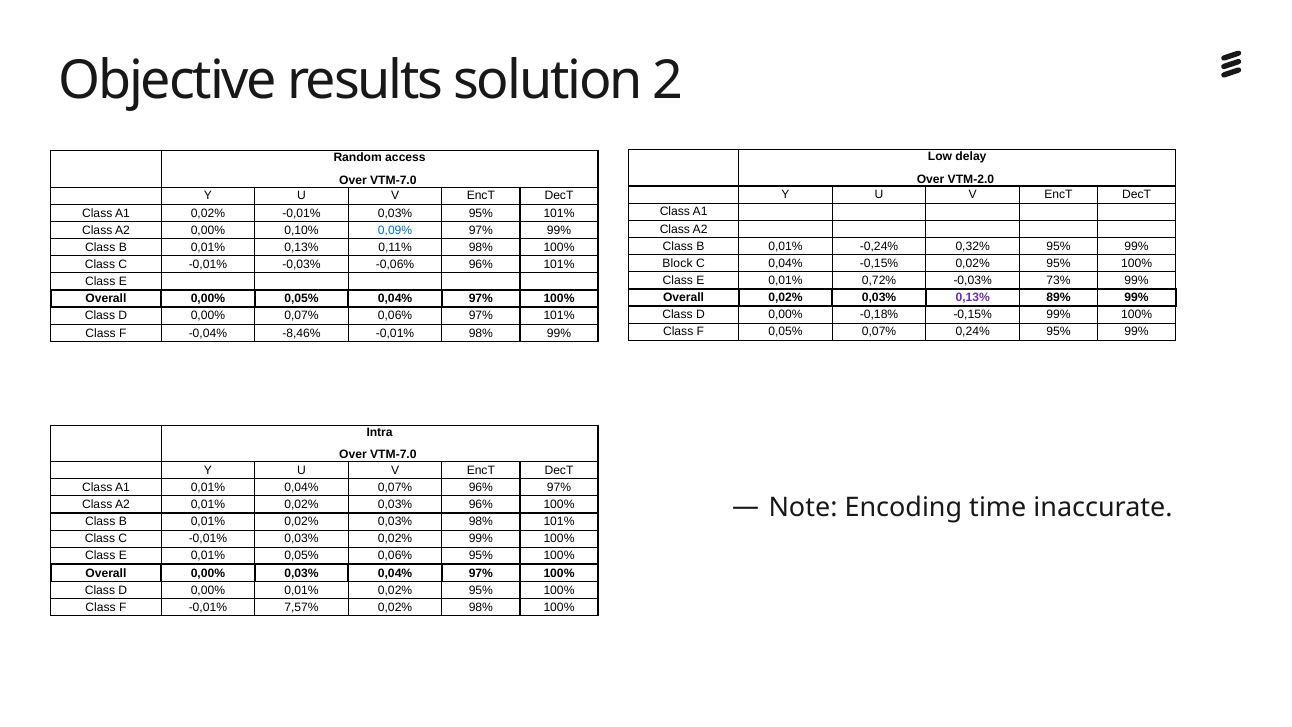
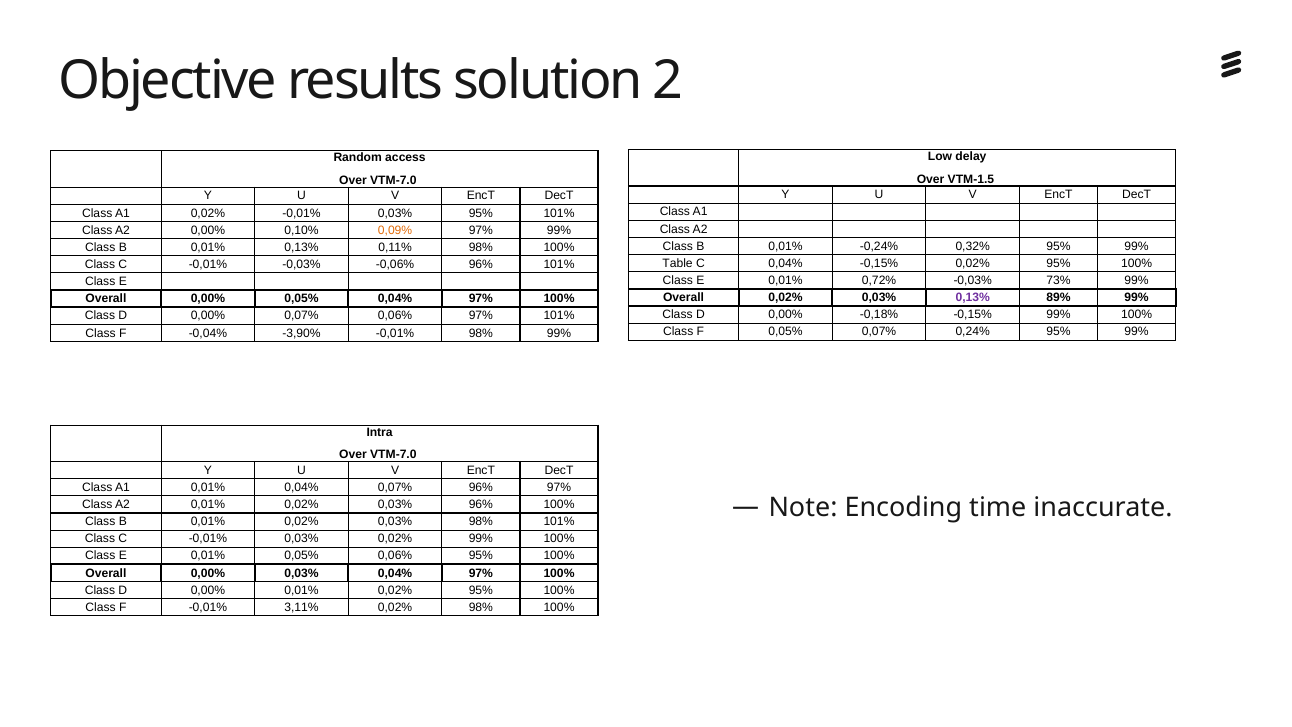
VTM-2.0: VTM-2.0 -> VTM-1.5
0,09% colour: blue -> orange
Block: Block -> Table
-8,46%: -8,46% -> -3,90%
7,57%: 7,57% -> 3,11%
